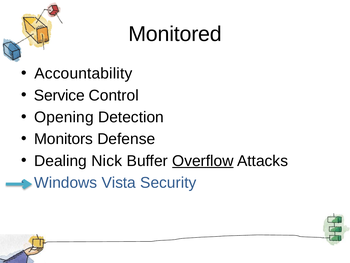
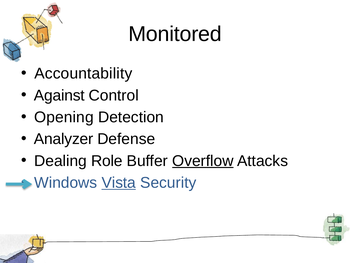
Service: Service -> Against
Monitors: Monitors -> Analyzer
Nick: Nick -> Role
Vista underline: none -> present
